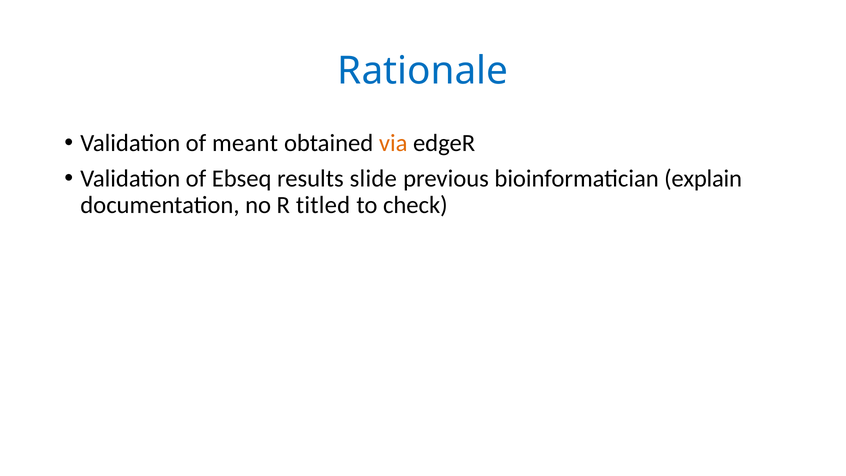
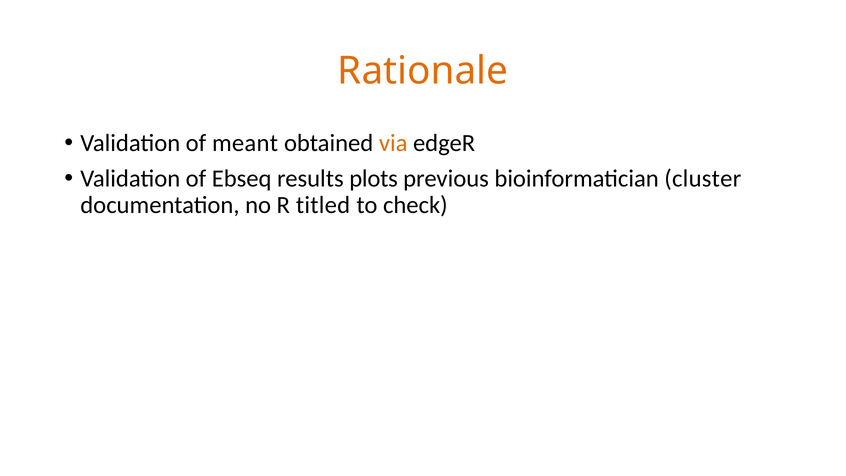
Rationale colour: blue -> orange
slide: slide -> plots
explain: explain -> cluster
